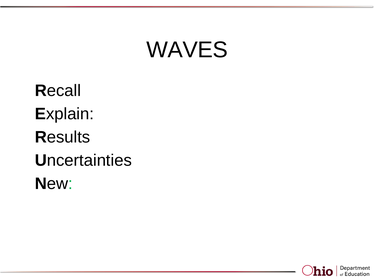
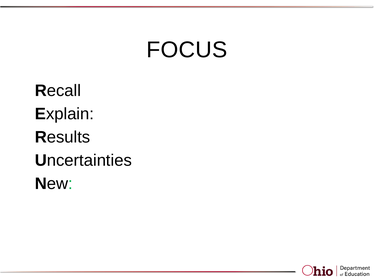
WAVES: WAVES -> FOCUS
